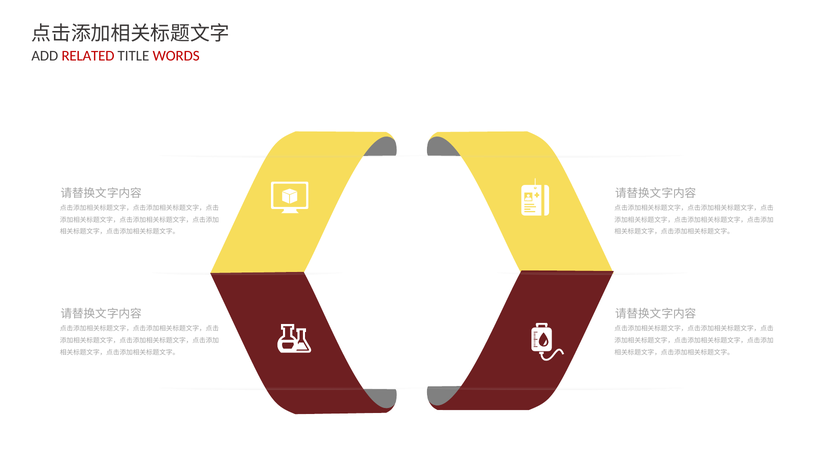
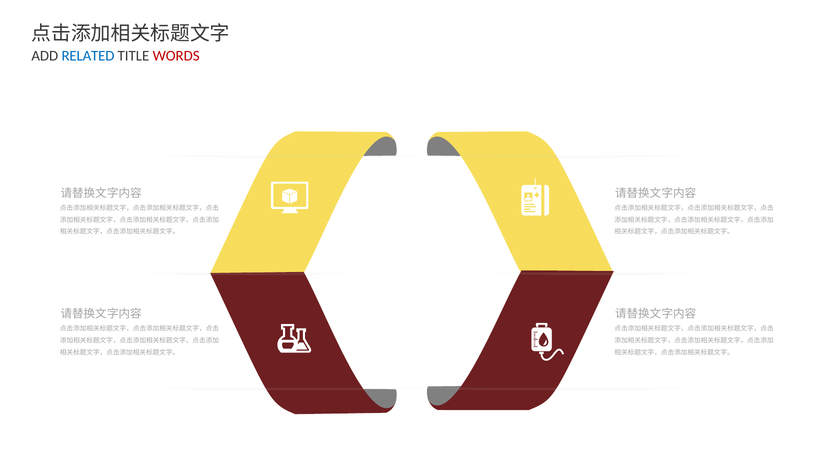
RELATED colour: red -> blue
